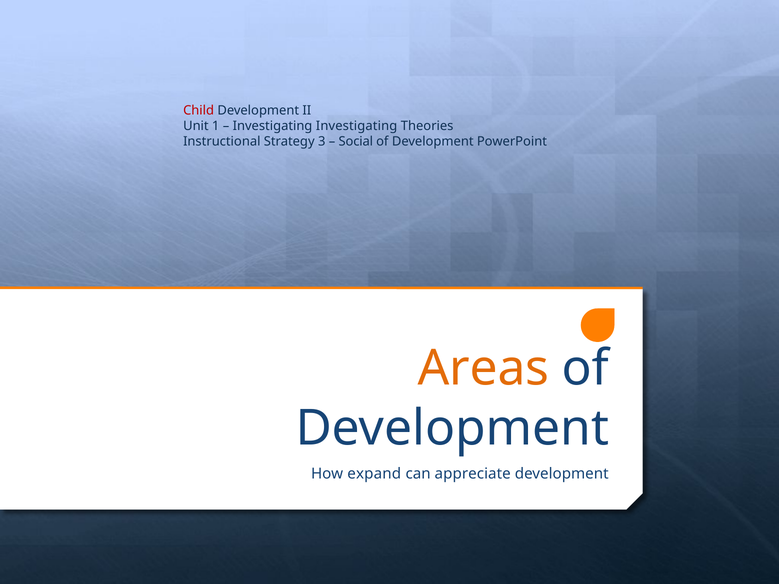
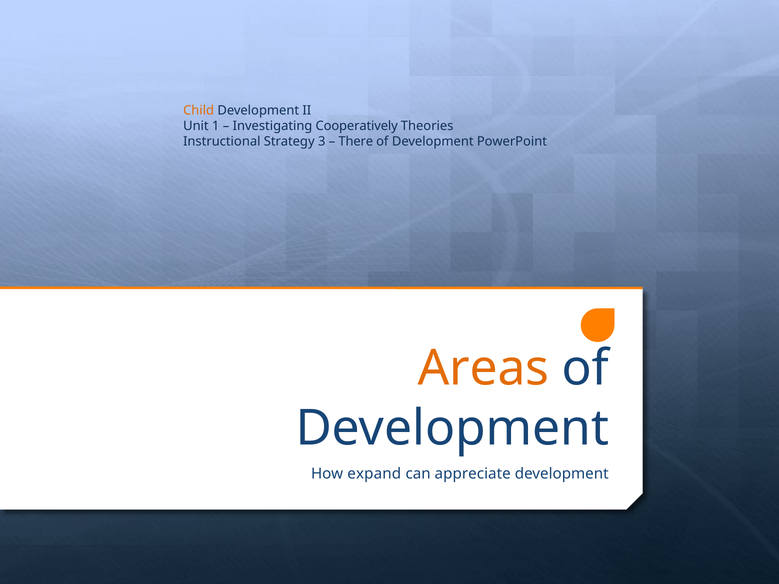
Child colour: red -> orange
Investigating Investigating: Investigating -> Cooperatively
Social: Social -> There
